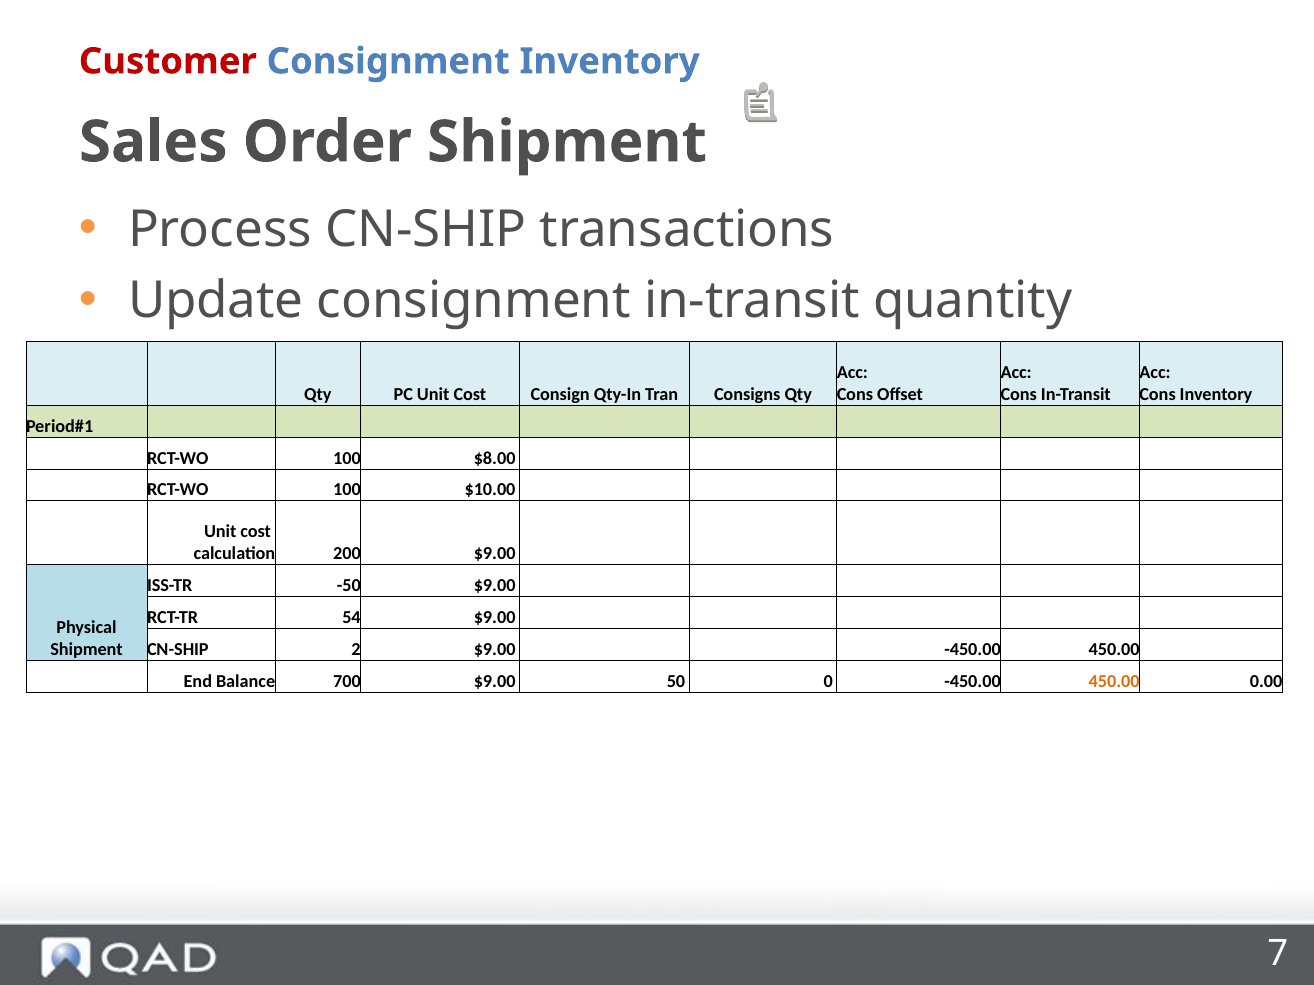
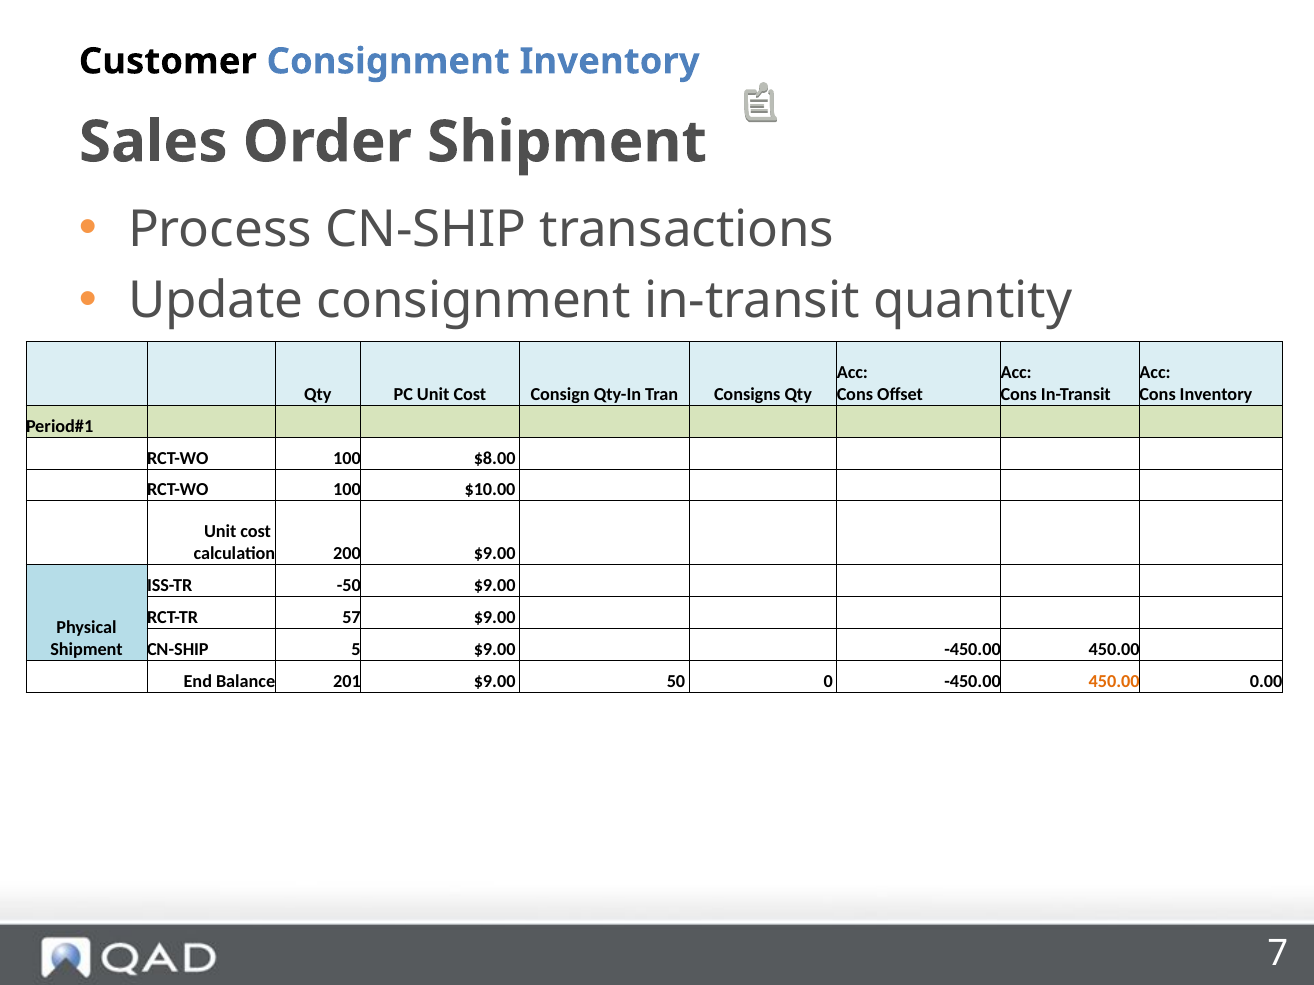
Customer colour: red -> black
54: 54 -> 57
2: 2 -> 5
700: 700 -> 201
